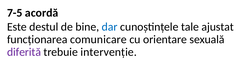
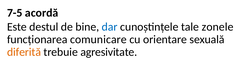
ajustat: ajustat -> zonele
diferită colour: purple -> orange
intervenție: intervenție -> agresivitate
